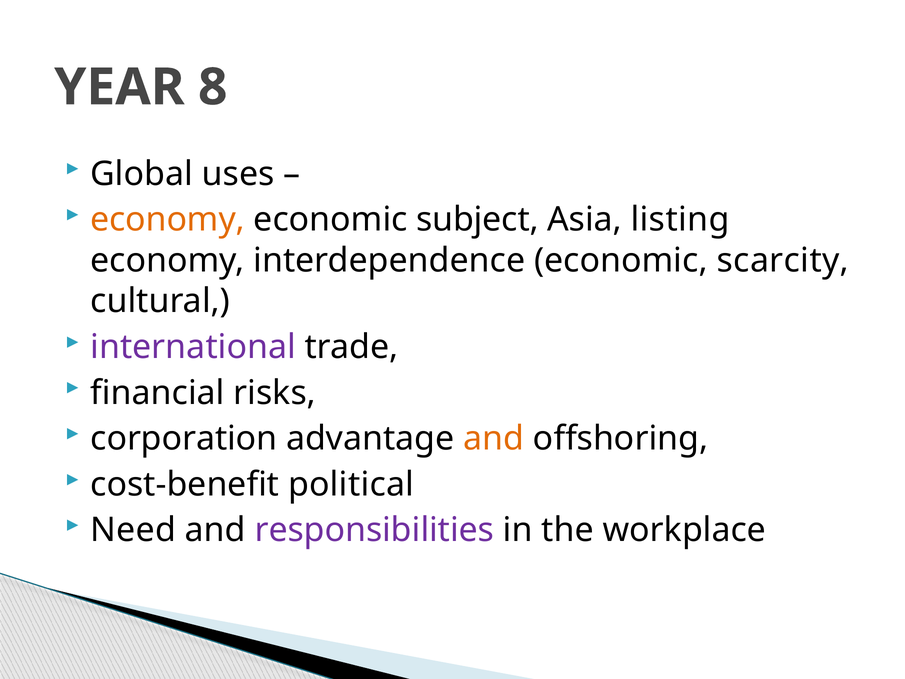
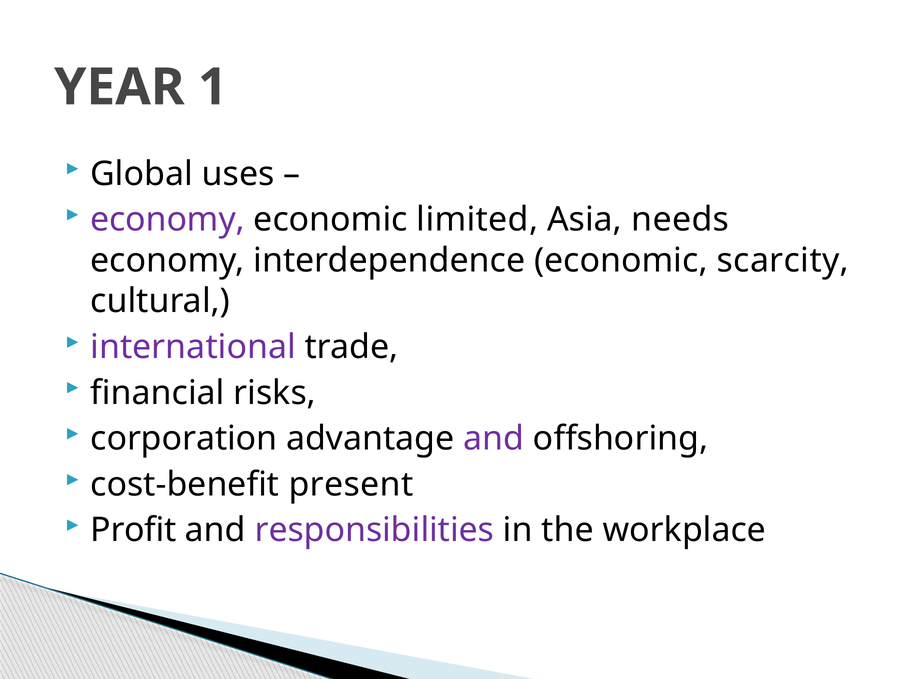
8: 8 -> 1
economy at (168, 220) colour: orange -> purple
subject: subject -> limited
listing: listing -> needs
and at (494, 438) colour: orange -> purple
political: political -> present
Need: Need -> Profit
